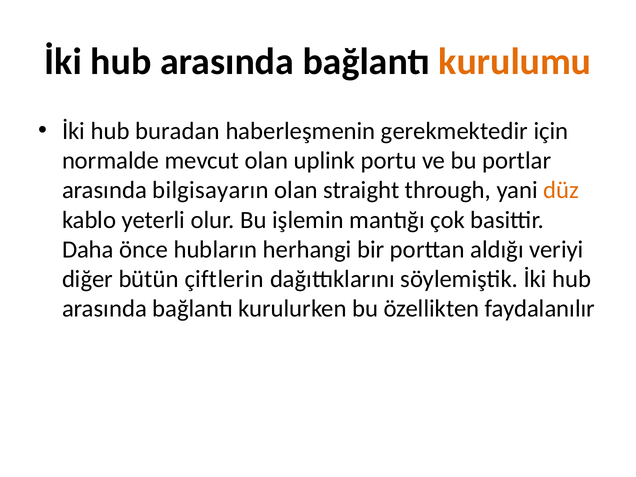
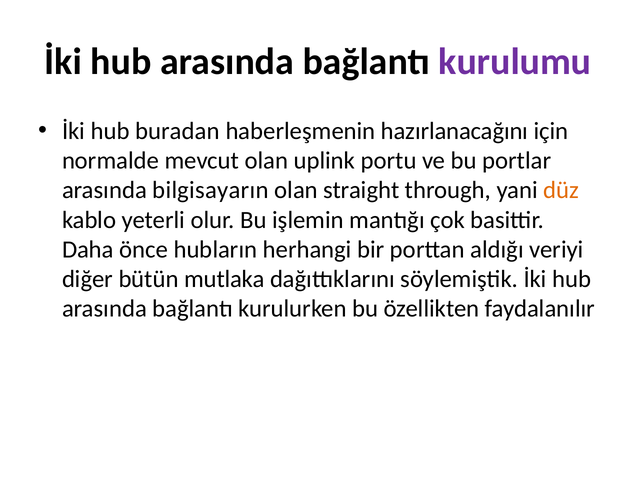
kurulumu colour: orange -> purple
gerekmektedir: gerekmektedir -> hazırlanacağını
çiftlerin: çiftlerin -> mutlaka
